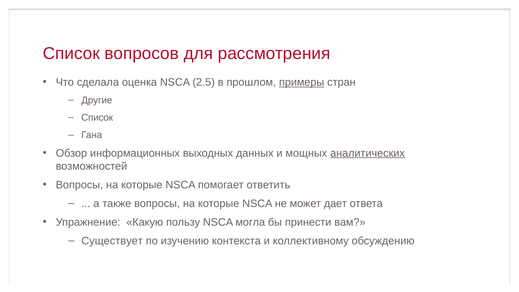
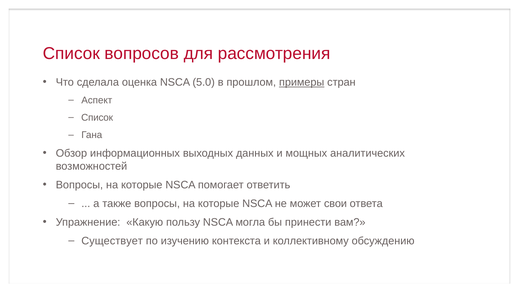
2.5: 2.5 -> 5.0
Другие: Другие -> Аспект
аналитических underline: present -> none
дает: дает -> свои
